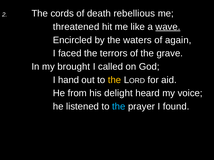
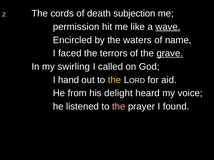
rebellious: rebellious -> subjection
threatened: threatened -> permission
again: again -> name
grave underline: none -> present
brought: brought -> swirling
the at (119, 107) colour: light blue -> pink
